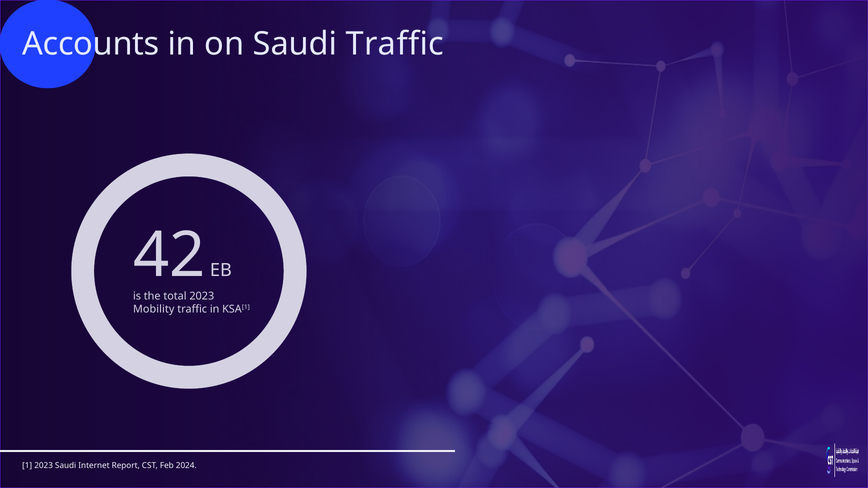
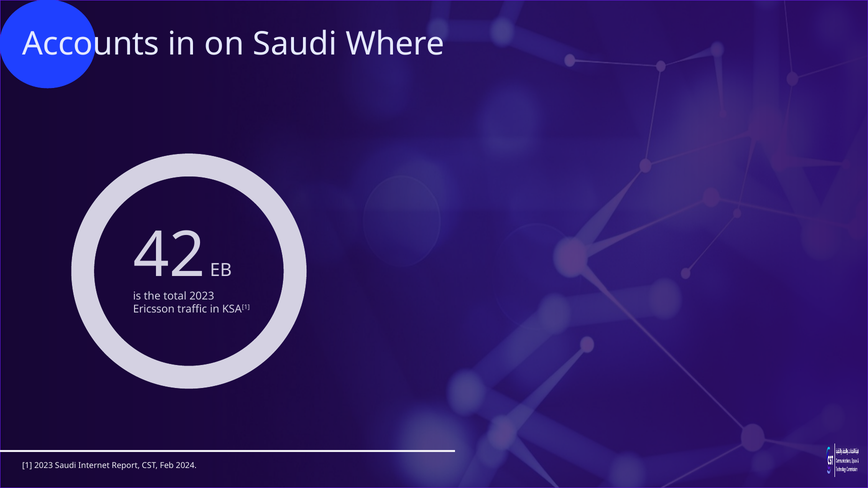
Saudi Traffic: Traffic -> Where
Mobility: Mobility -> Ericsson
